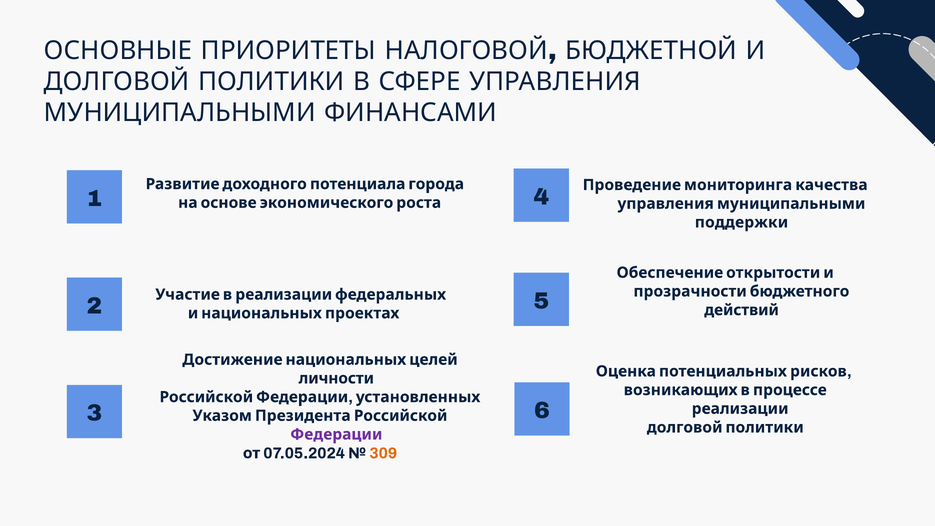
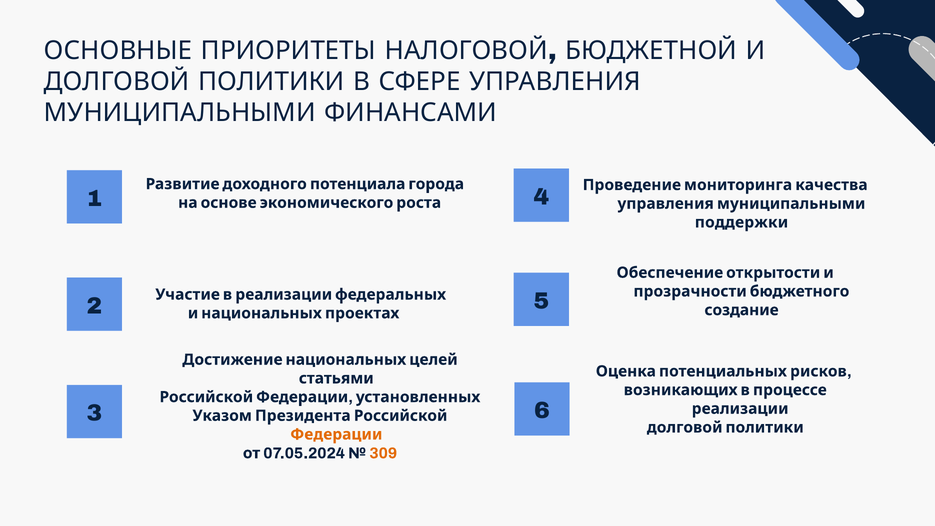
действий: действий -> создание
личности: личности -> статьями
Федерации colour: purple -> orange
